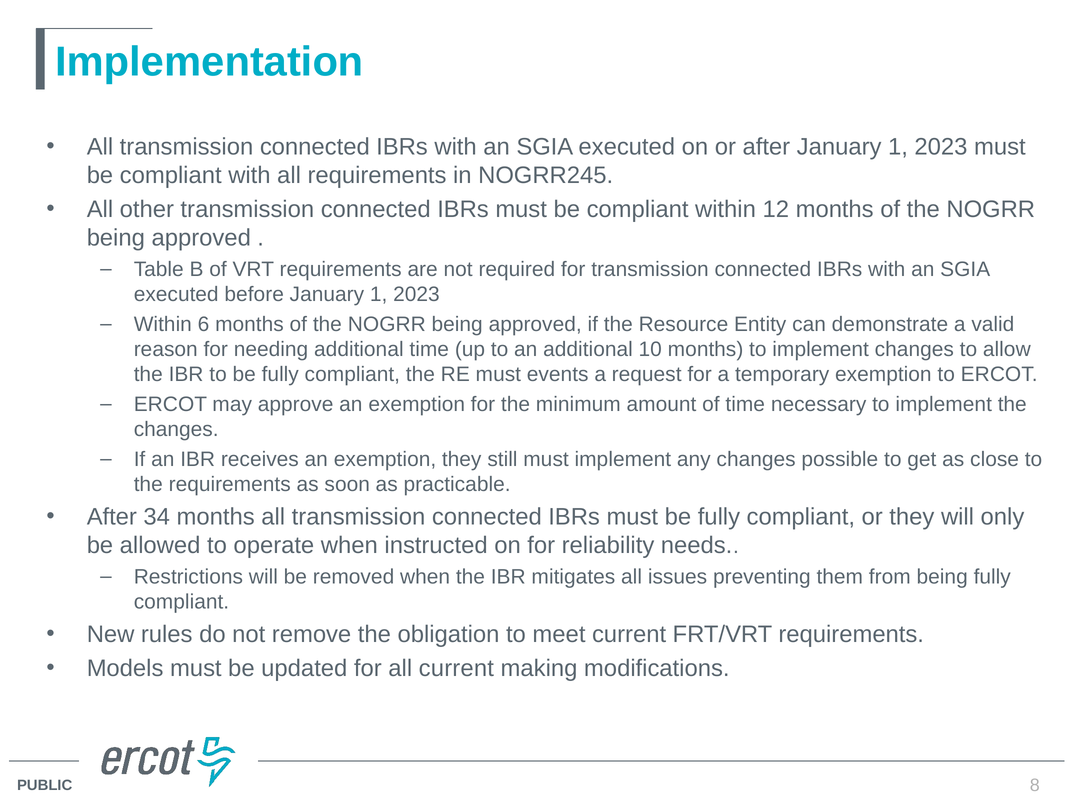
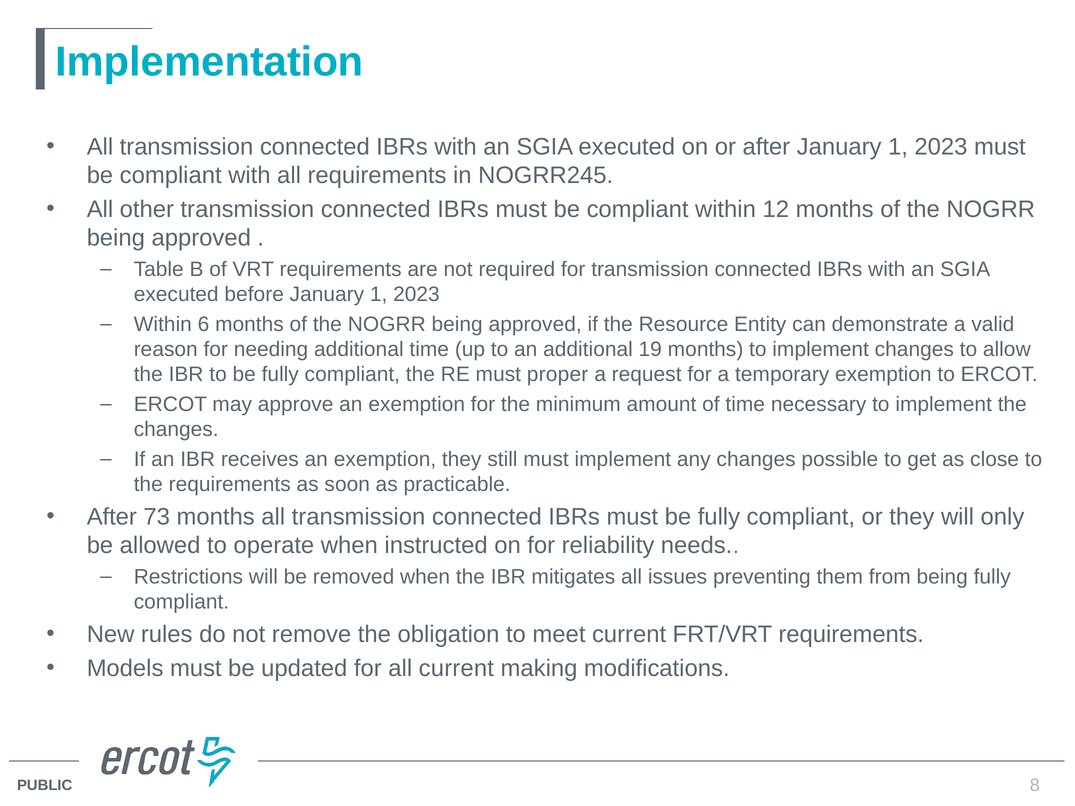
10: 10 -> 19
events: events -> proper
34: 34 -> 73
